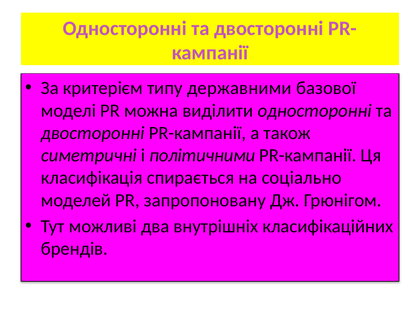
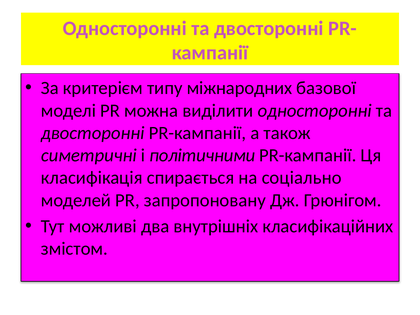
державними: державними -> міжнародних
брендів: брендів -> змістом
